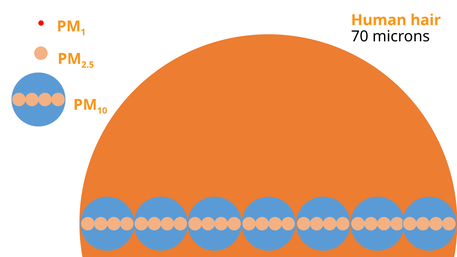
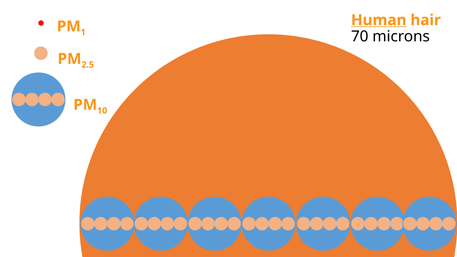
Human underline: none -> present
